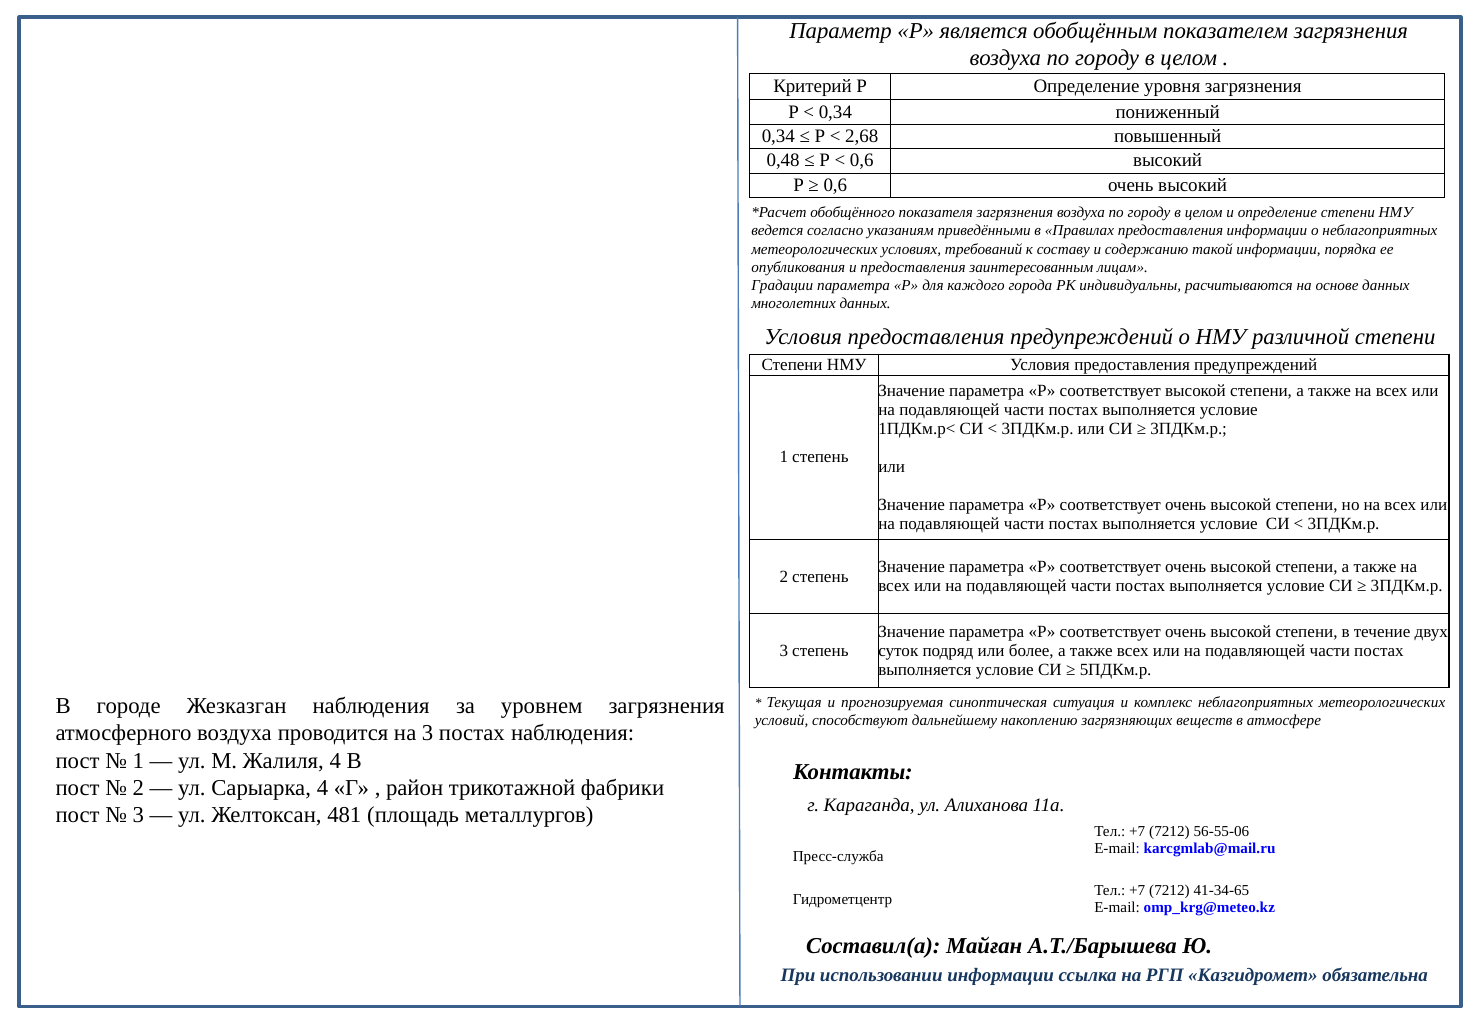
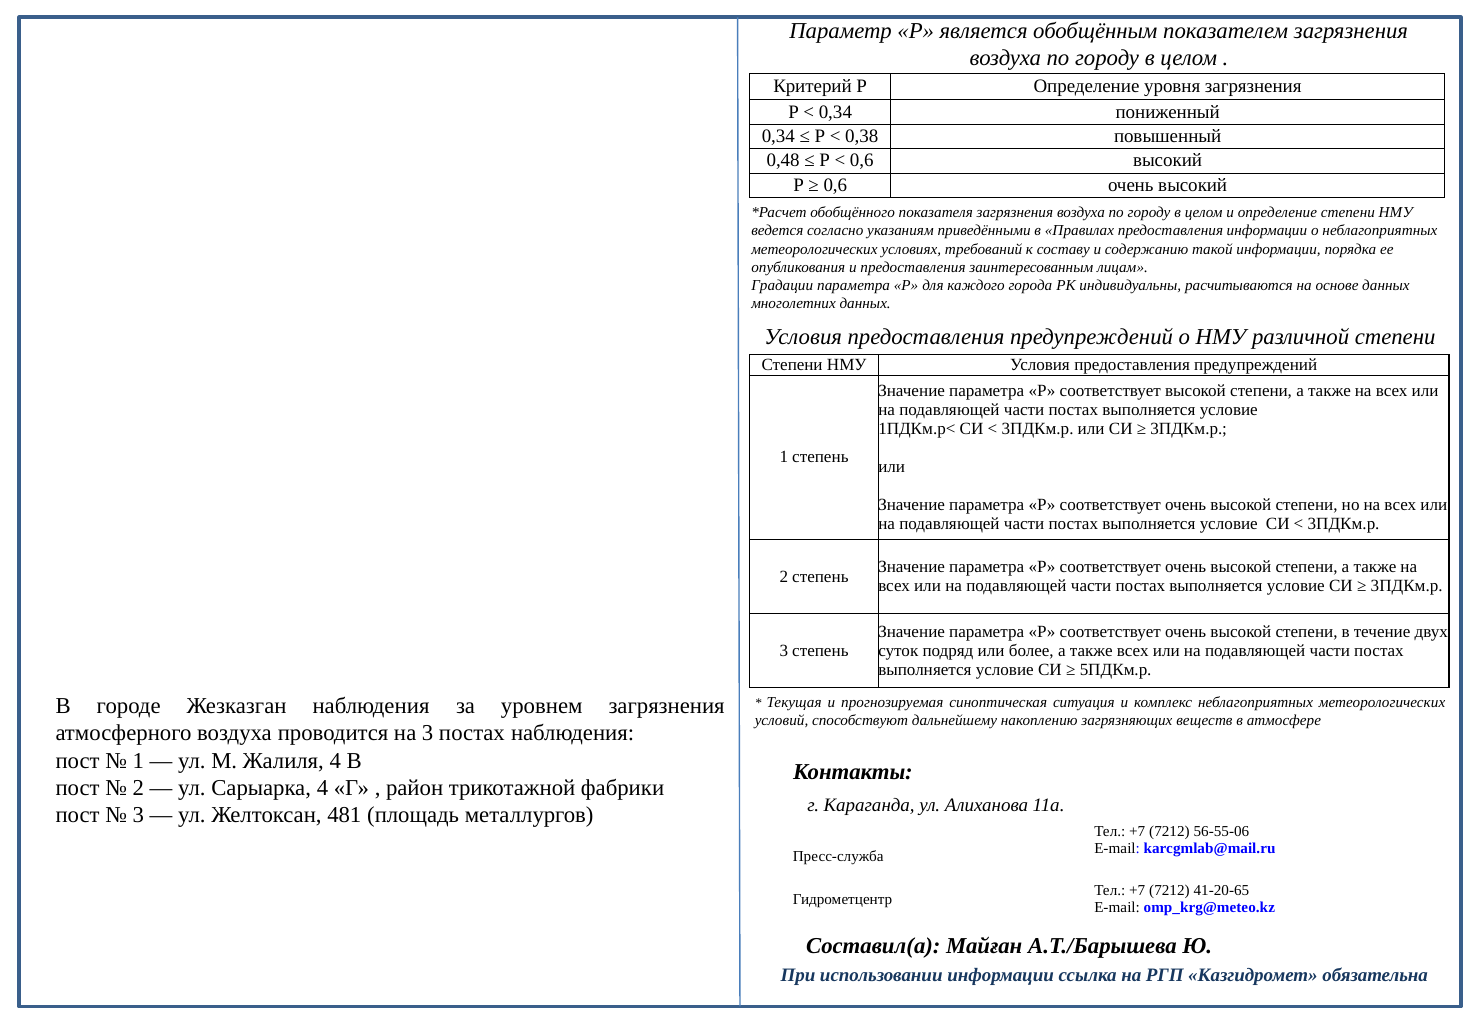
2,68: 2,68 -> 0,38
41-34-65: 41-34-65 -> 41-20-65
